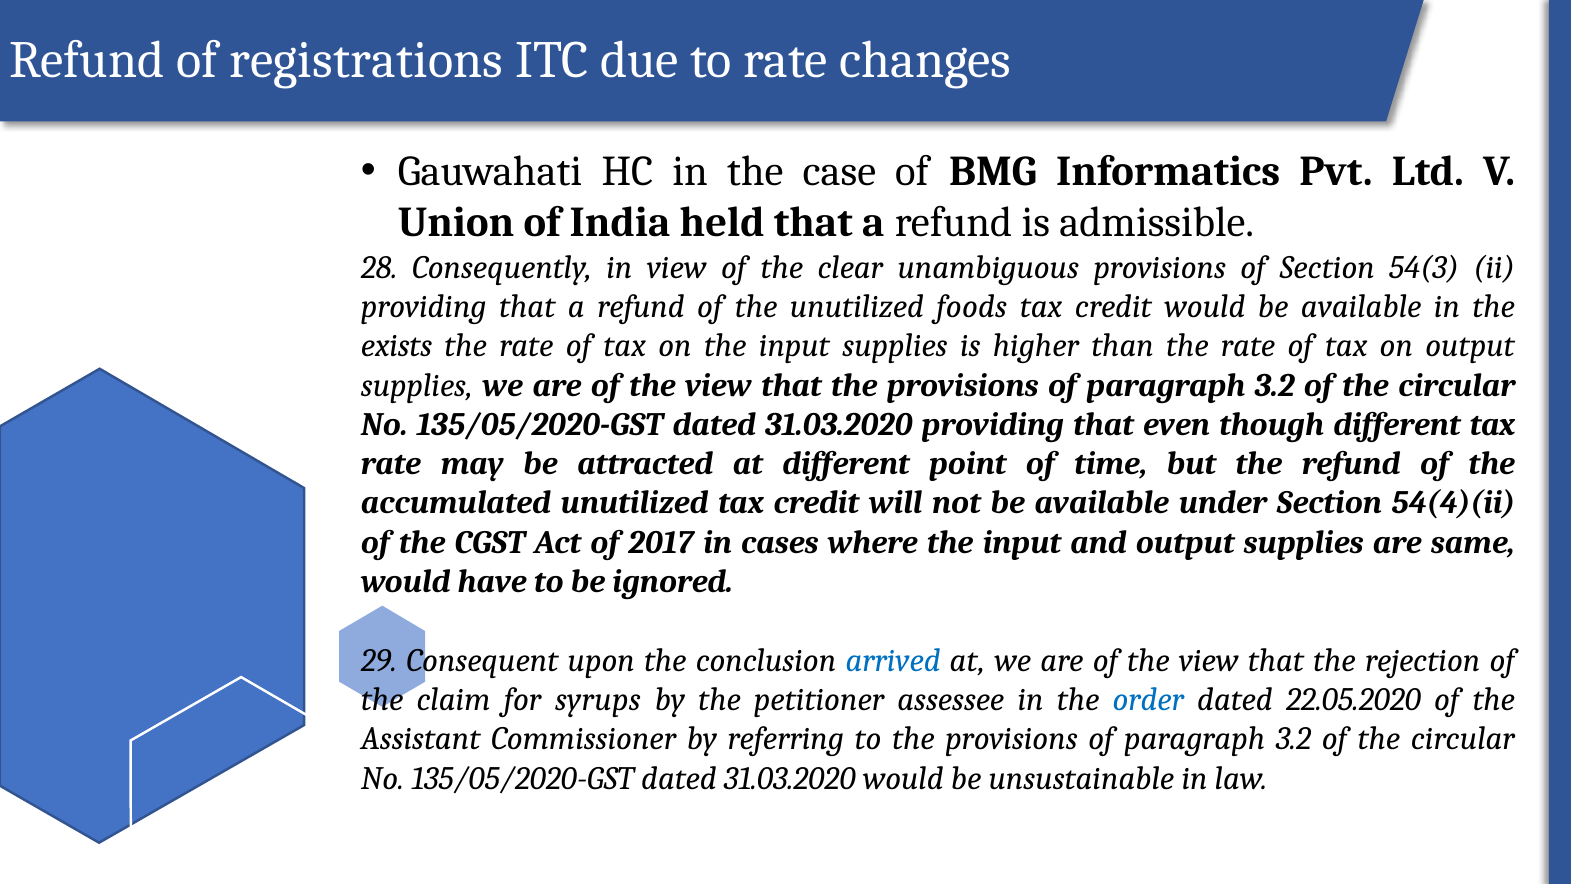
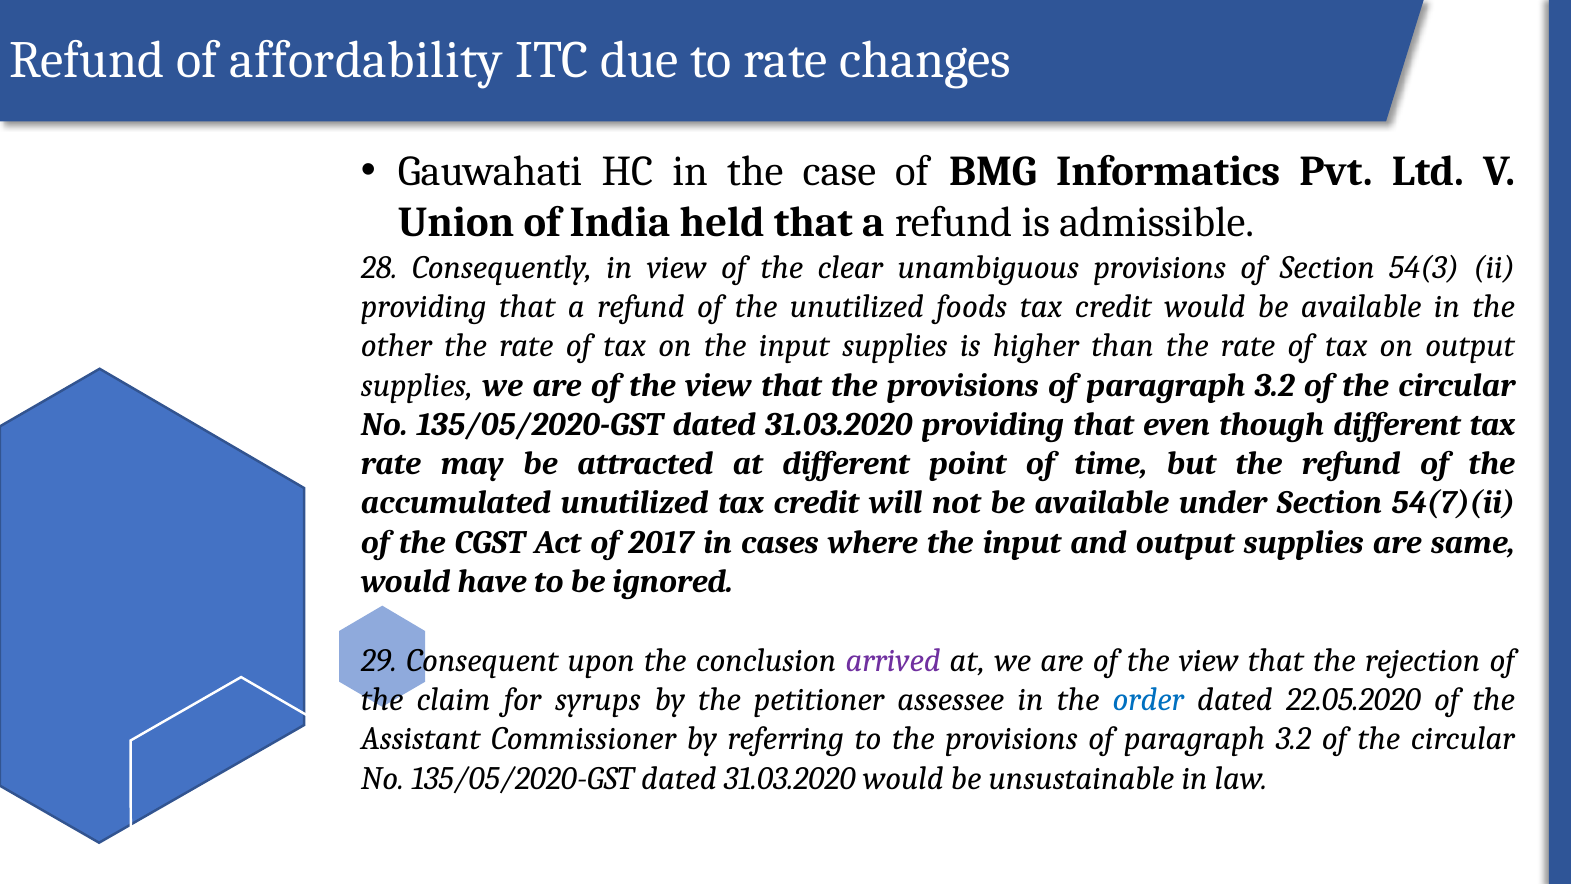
registrations: registrations -> affordability
exists: exists -> other
54(4)(ii: 54(4)(ii -> 54(7)(ii
arrived colour: blue -> purple
